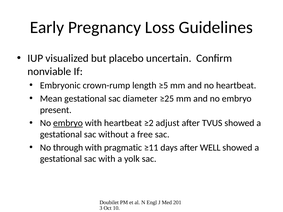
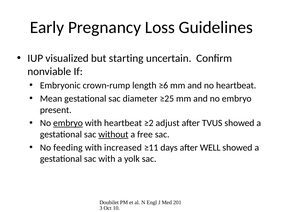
placebo: placebo -> starting
≥5: ≥5 -> ≥6
without underline: none -> present
through: through -> feeding
pragmatic: pragmatic -> increased
